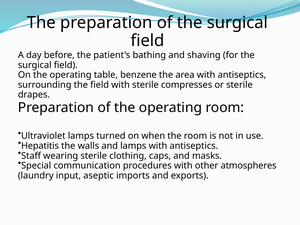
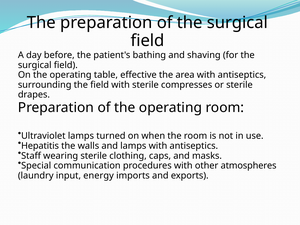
benzene: benzene -> effective
aseptic: aseptic -> energy
